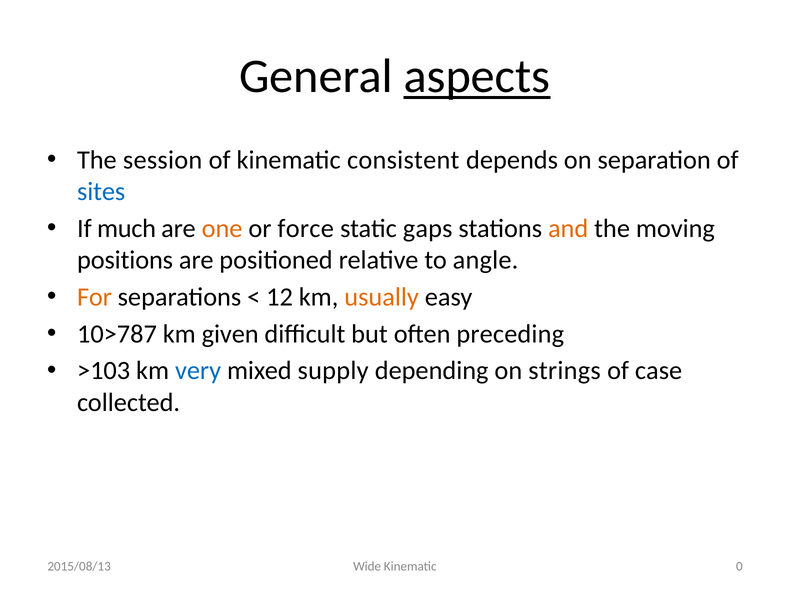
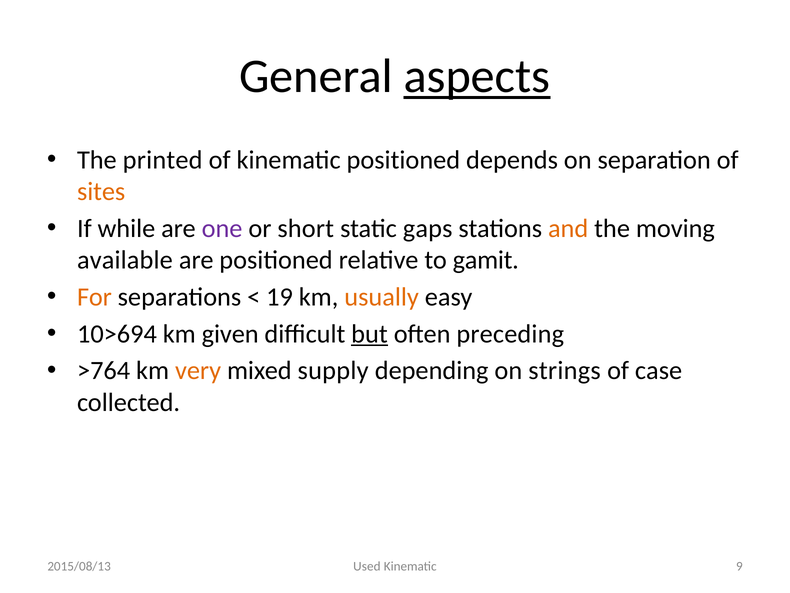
session: session -> printed
kinematic consistent: consistent -> positioned
sites colour: blue -> orange
much: much -> while
one colour: orange -> purple
force: force -> short
positions: positions -> available
angle: angle -> gamit
12: 12 -> 19
10>787: 10>787 -> 10>694
but underline: none -> present
>103: >103 -> >764
very colour: blue -> orange
Wide: Wide -> Used
0: 0 -> 9
